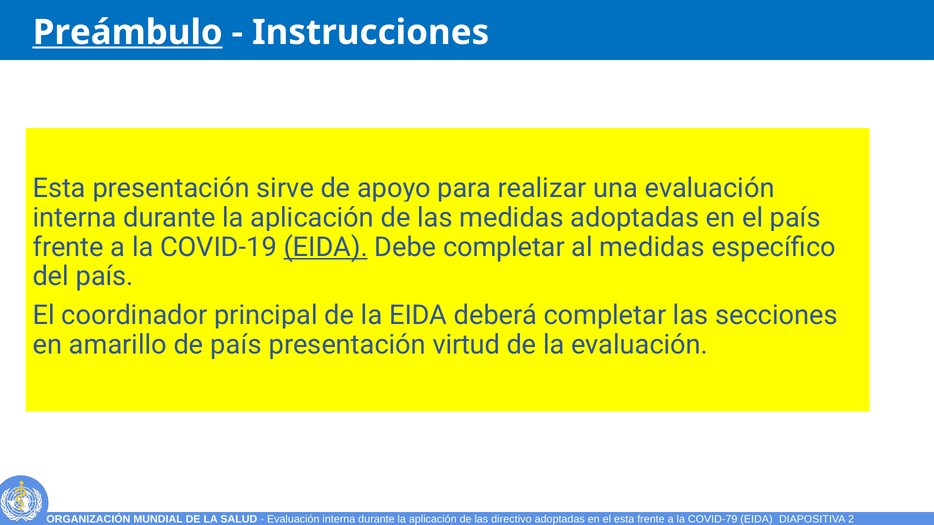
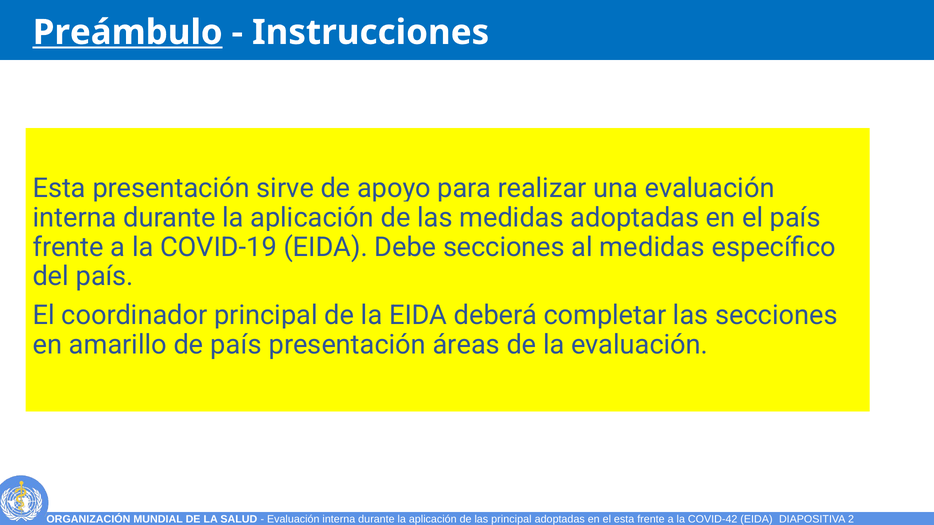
EIDA at (326, 247) underline: present -> none
Debe completar: completar -> secciones
virtud: virtud -> áreas
las directivo: directivo -> principal
COVID-79: COVID-79 -> COVID-42
